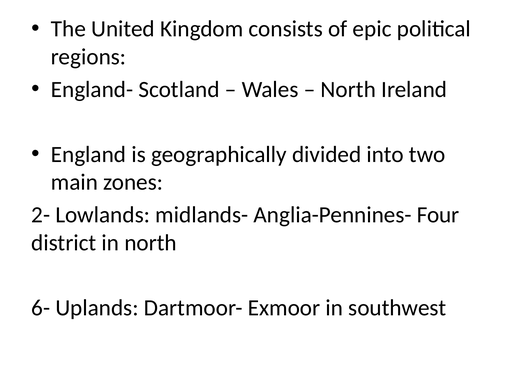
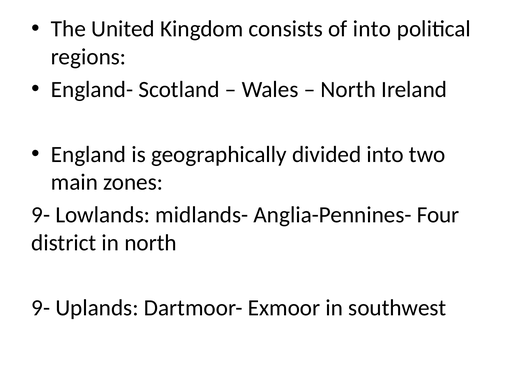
of epic: epic -> into
2- at (41, 215): 2- -> 9-
6- at (41, 307): 6- -> 9-
